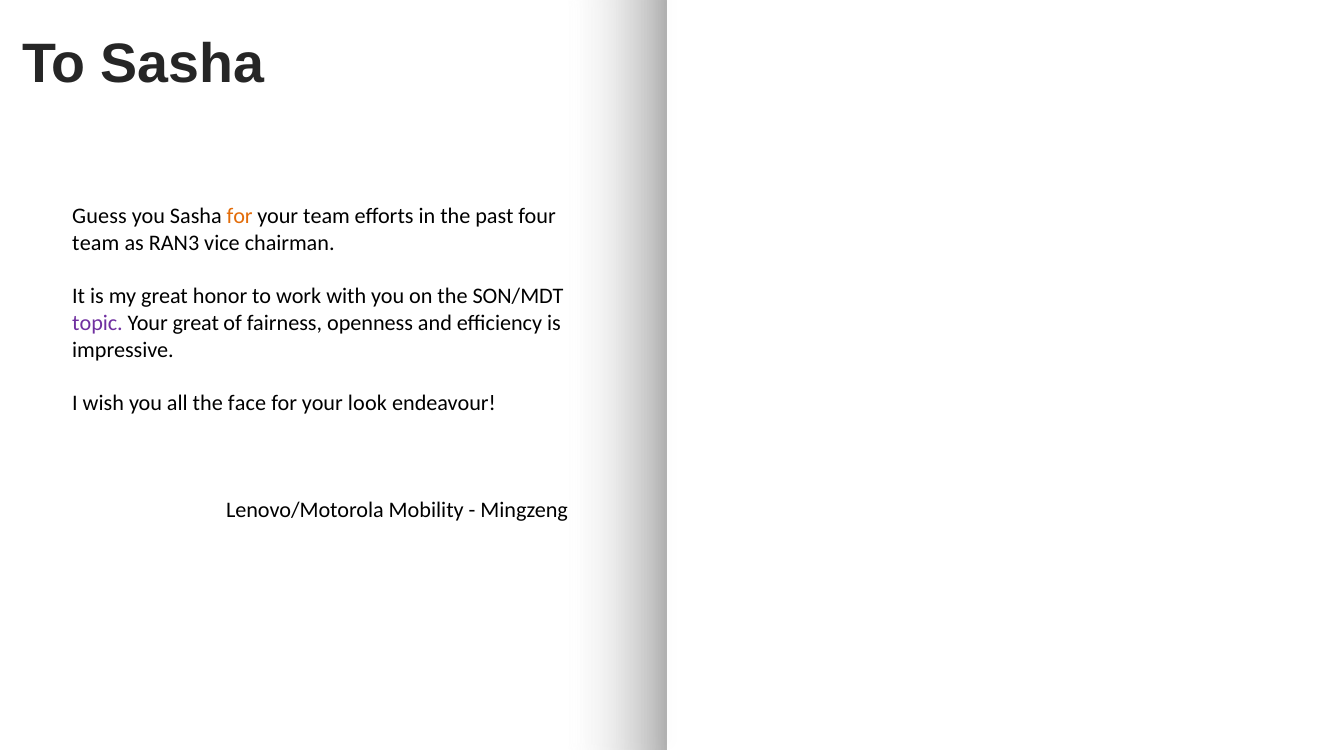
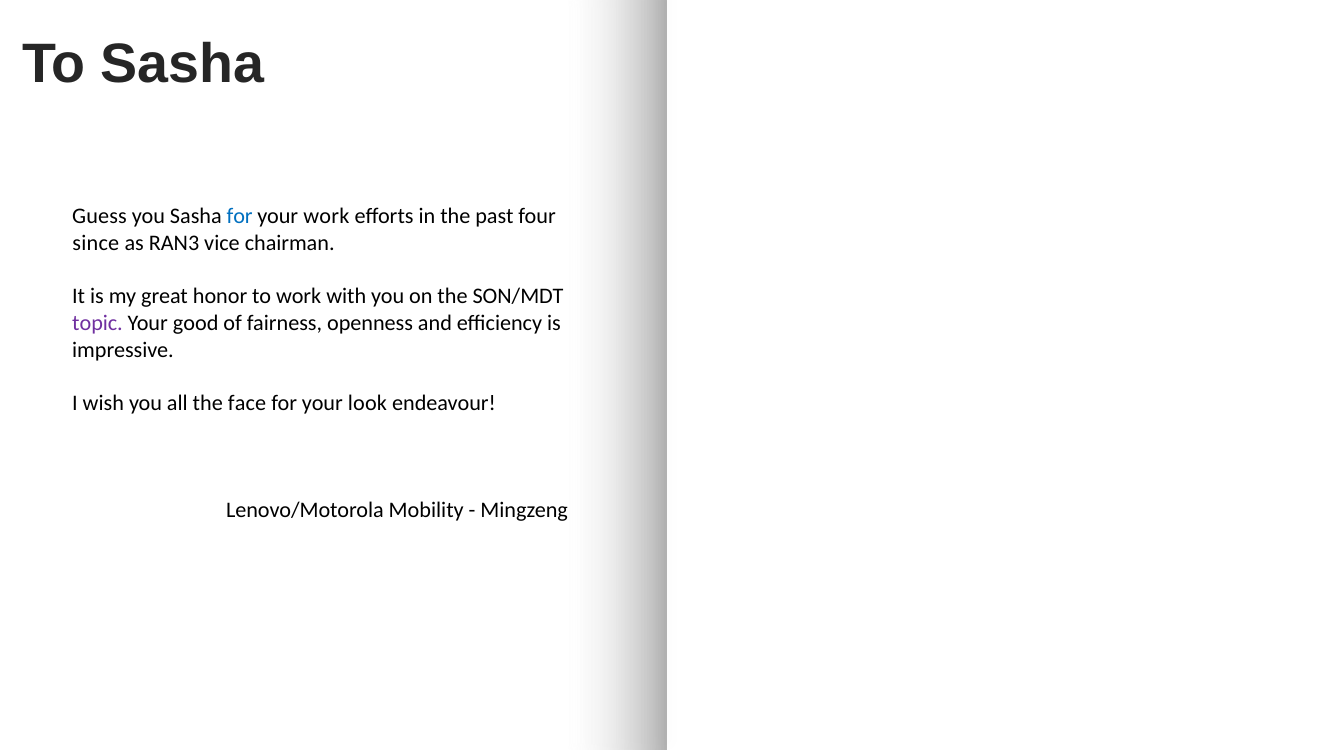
for at (240, 217) colour: orange -> blue
your team: team -> work
team at (96, 243): team -> since
Your great: great -> good
